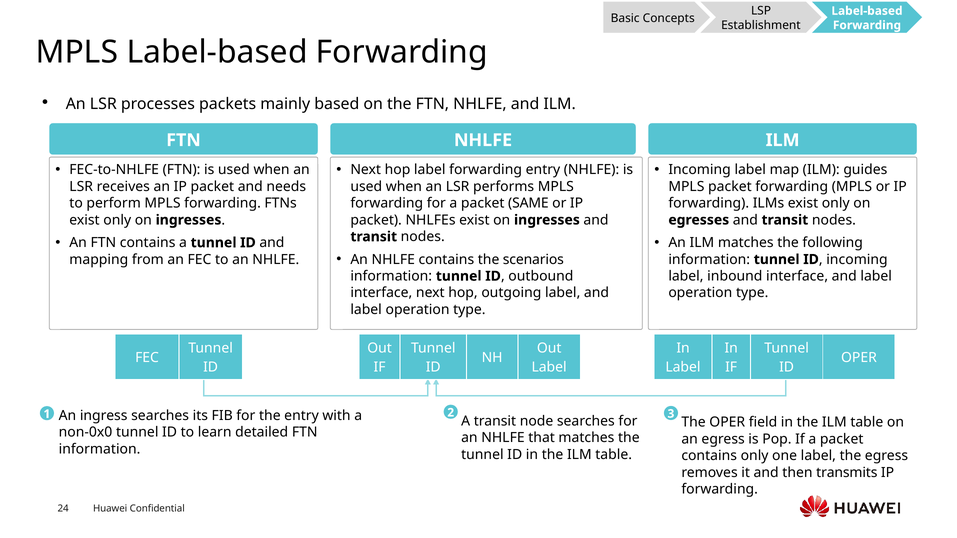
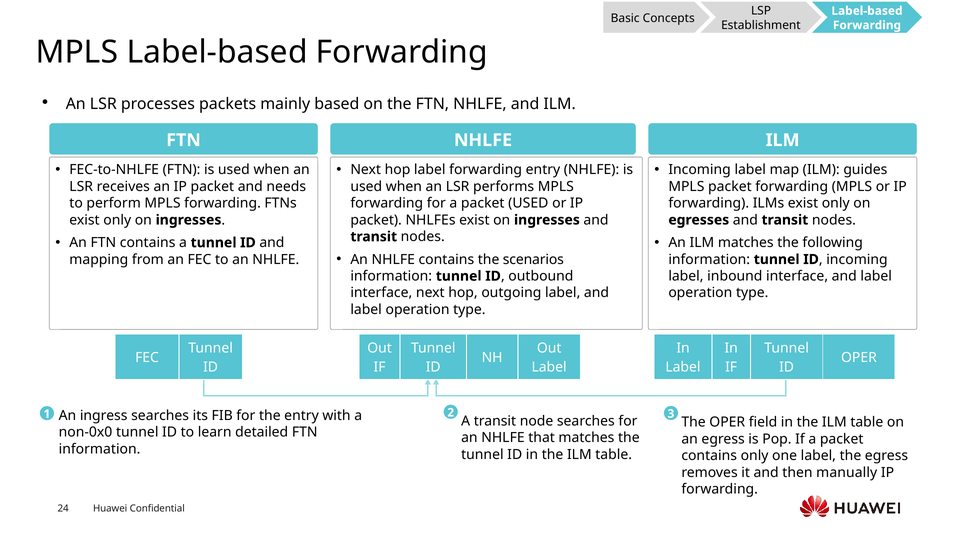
packet SAME: SAME -> USED
transmits: transmits -> manually
